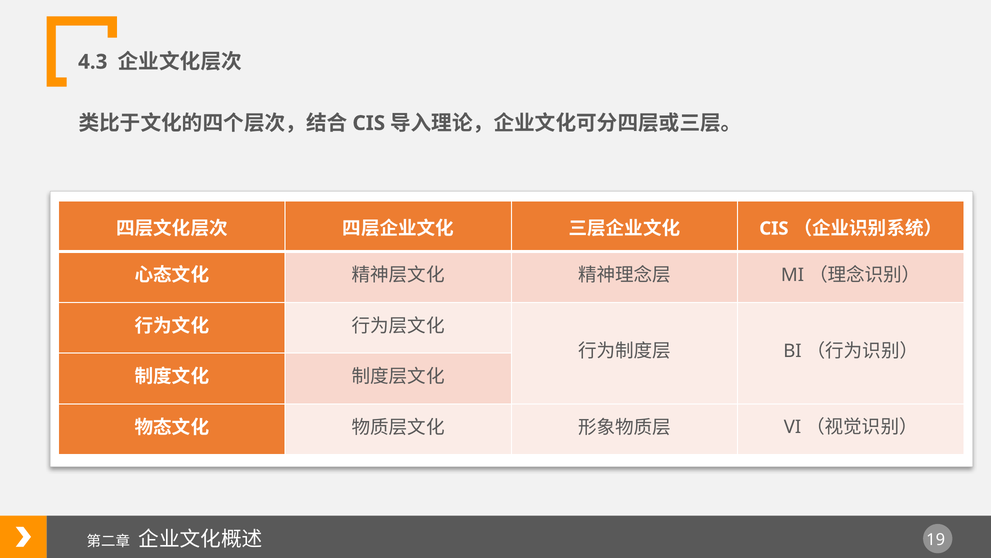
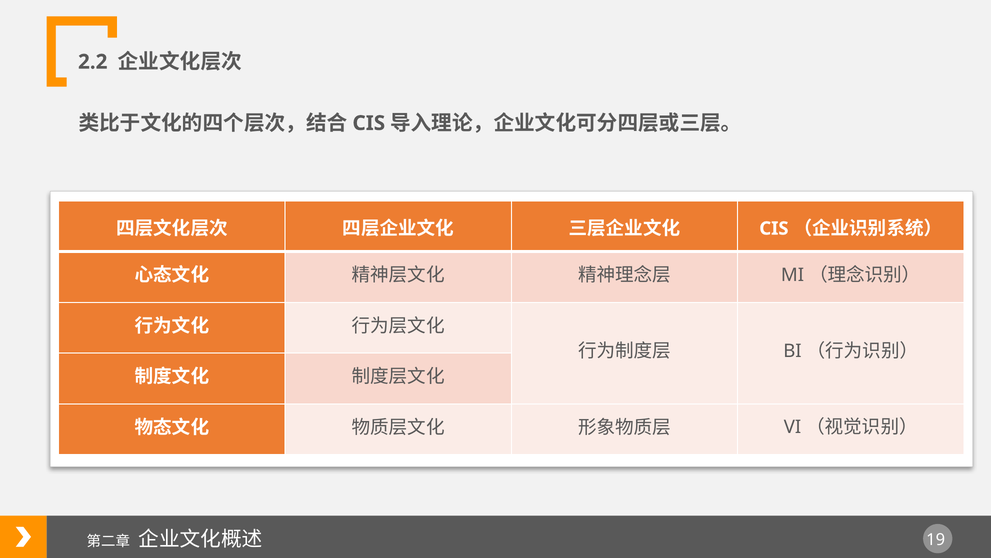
4.3: 4.3 -> 2.2
